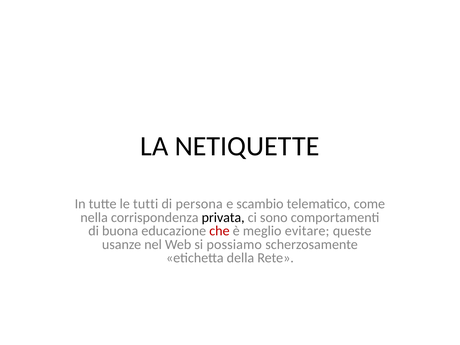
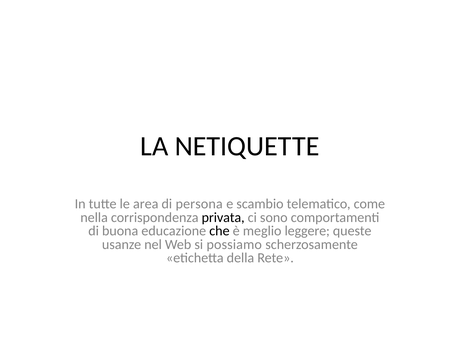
tutti: tutti -> area
che colour: red -> black
evitare: evitare -> leggere
